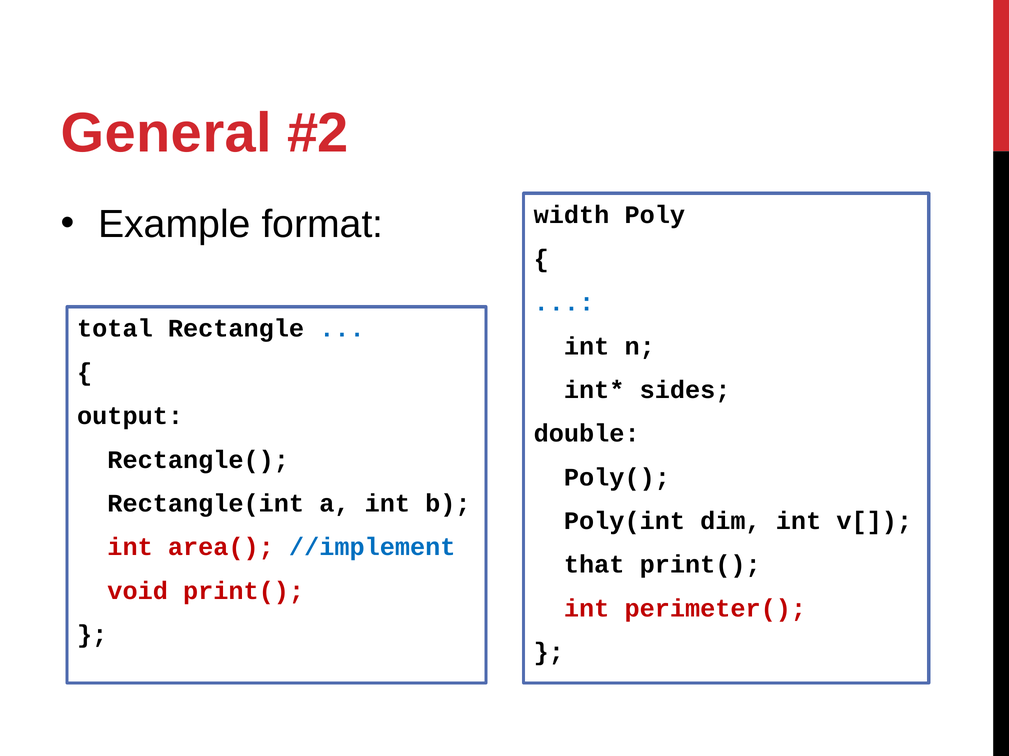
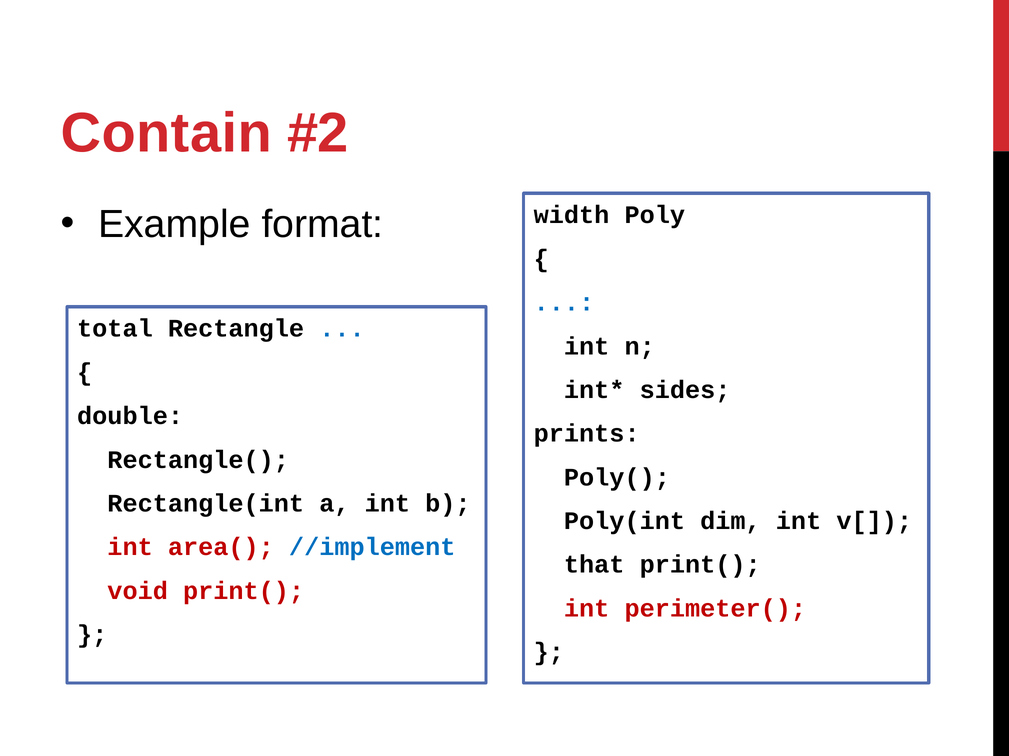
General: General -> Contain
output: output -> double
double: double -> prints
